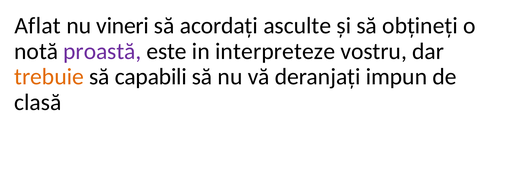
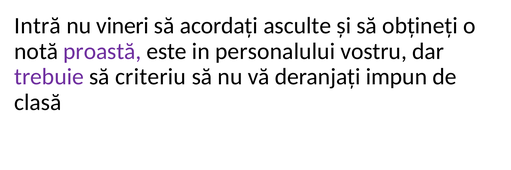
Aflat: Aflat -> Intră
interpreteze: interpreteze -> personalului
trebuie colour: orange -> purple
capabili: capabili -> criteriu
